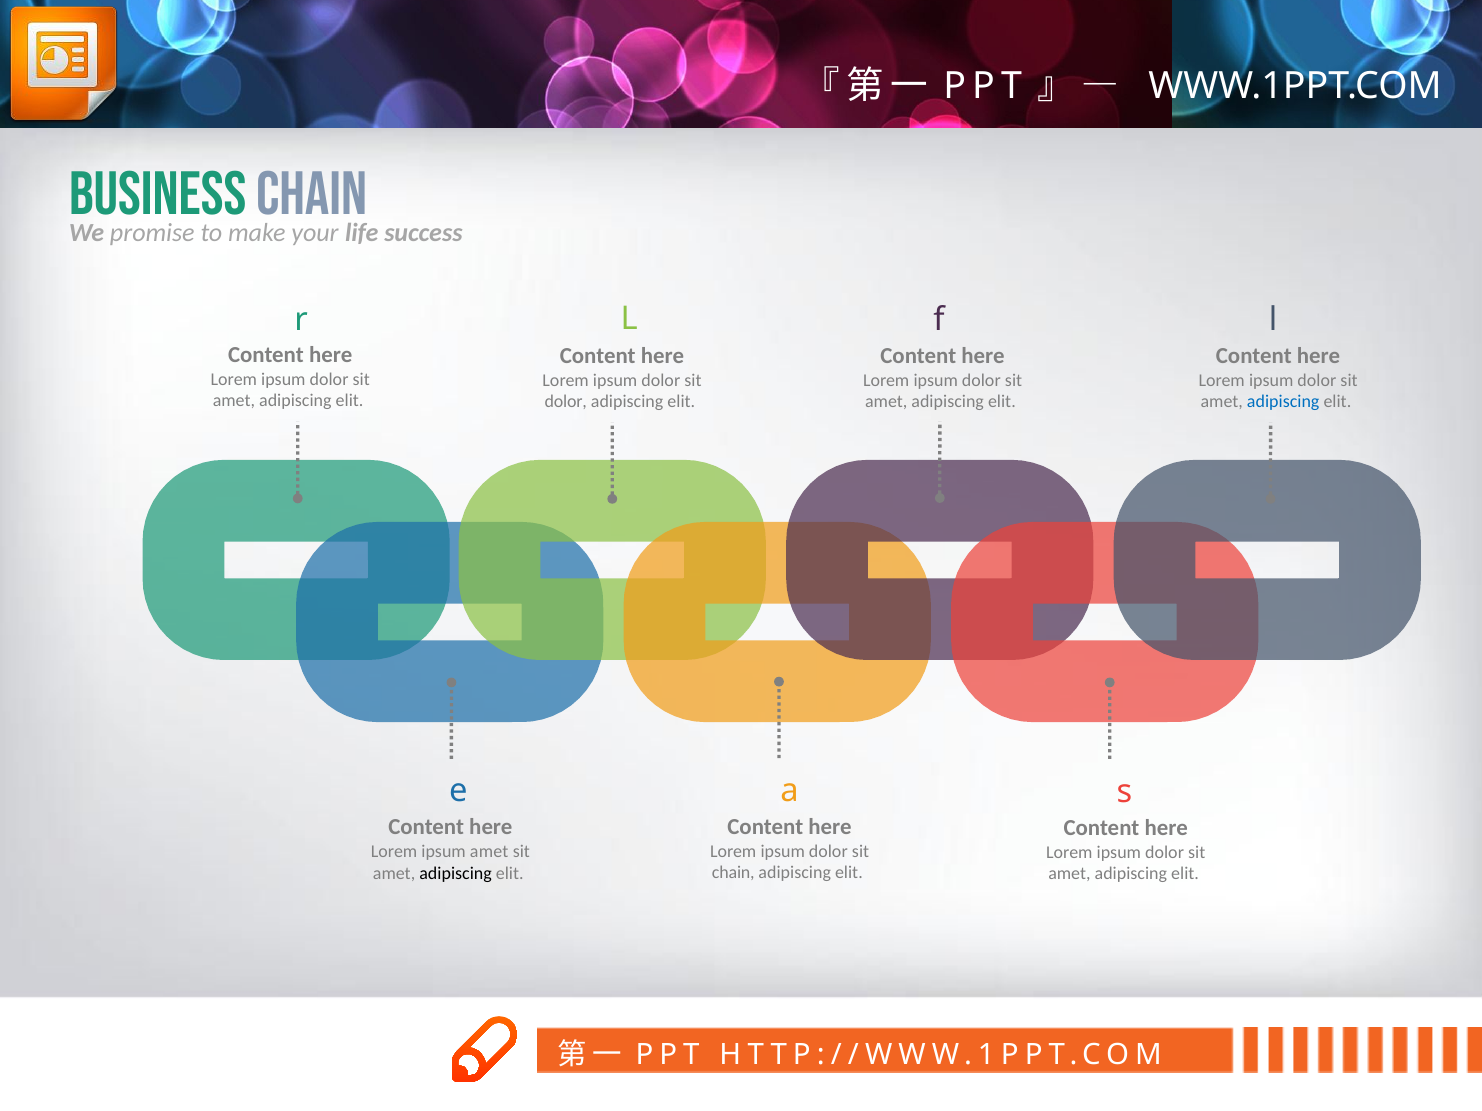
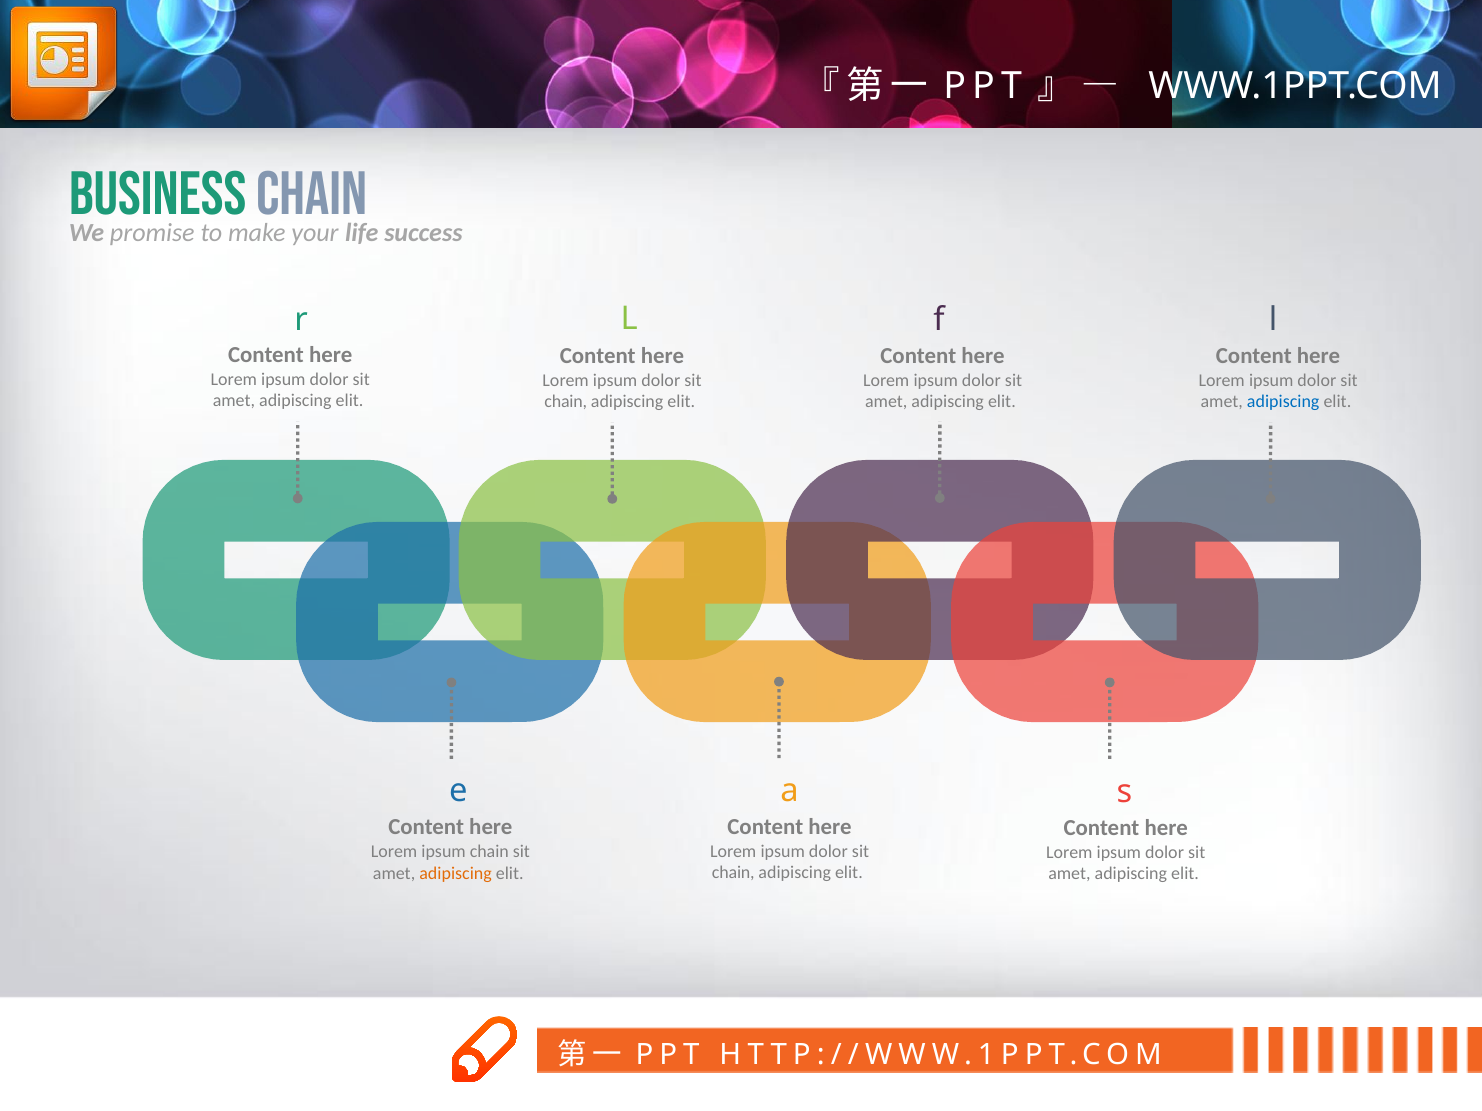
dolor at (566, 402): dolor -> chain
ipsum amet: amet -> chain
adipiscing at (456, 873) colour: black -> orange
